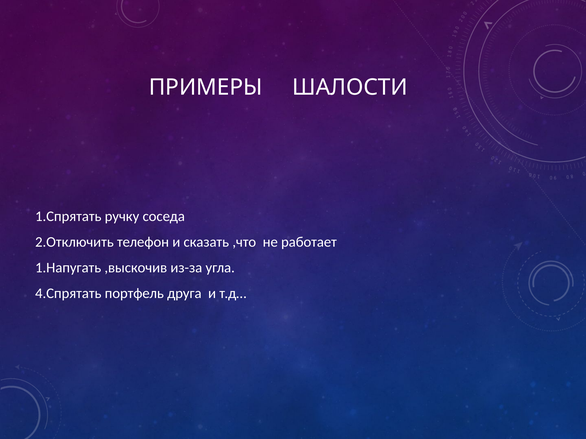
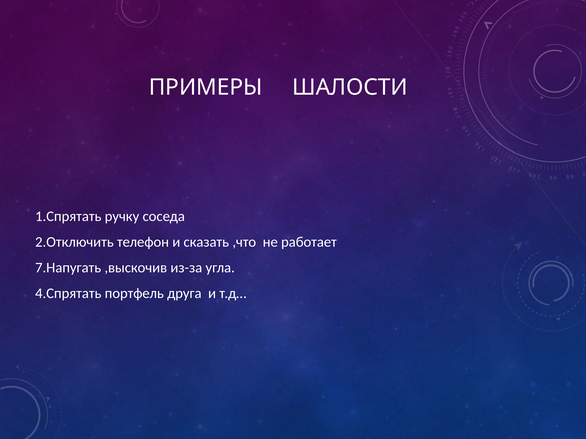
1.Напугать: 1.Напугать -> 7.Напугать
